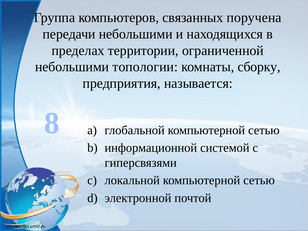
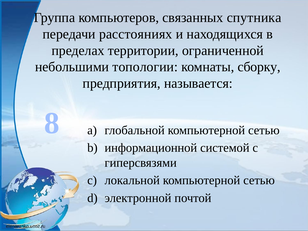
поручена: поручена -> спутника
передачи небольшими: небольшими -> расстояниях
